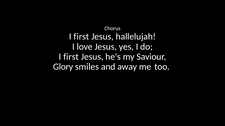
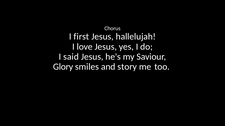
first at (71, 57): first -> said
away: away -> story
